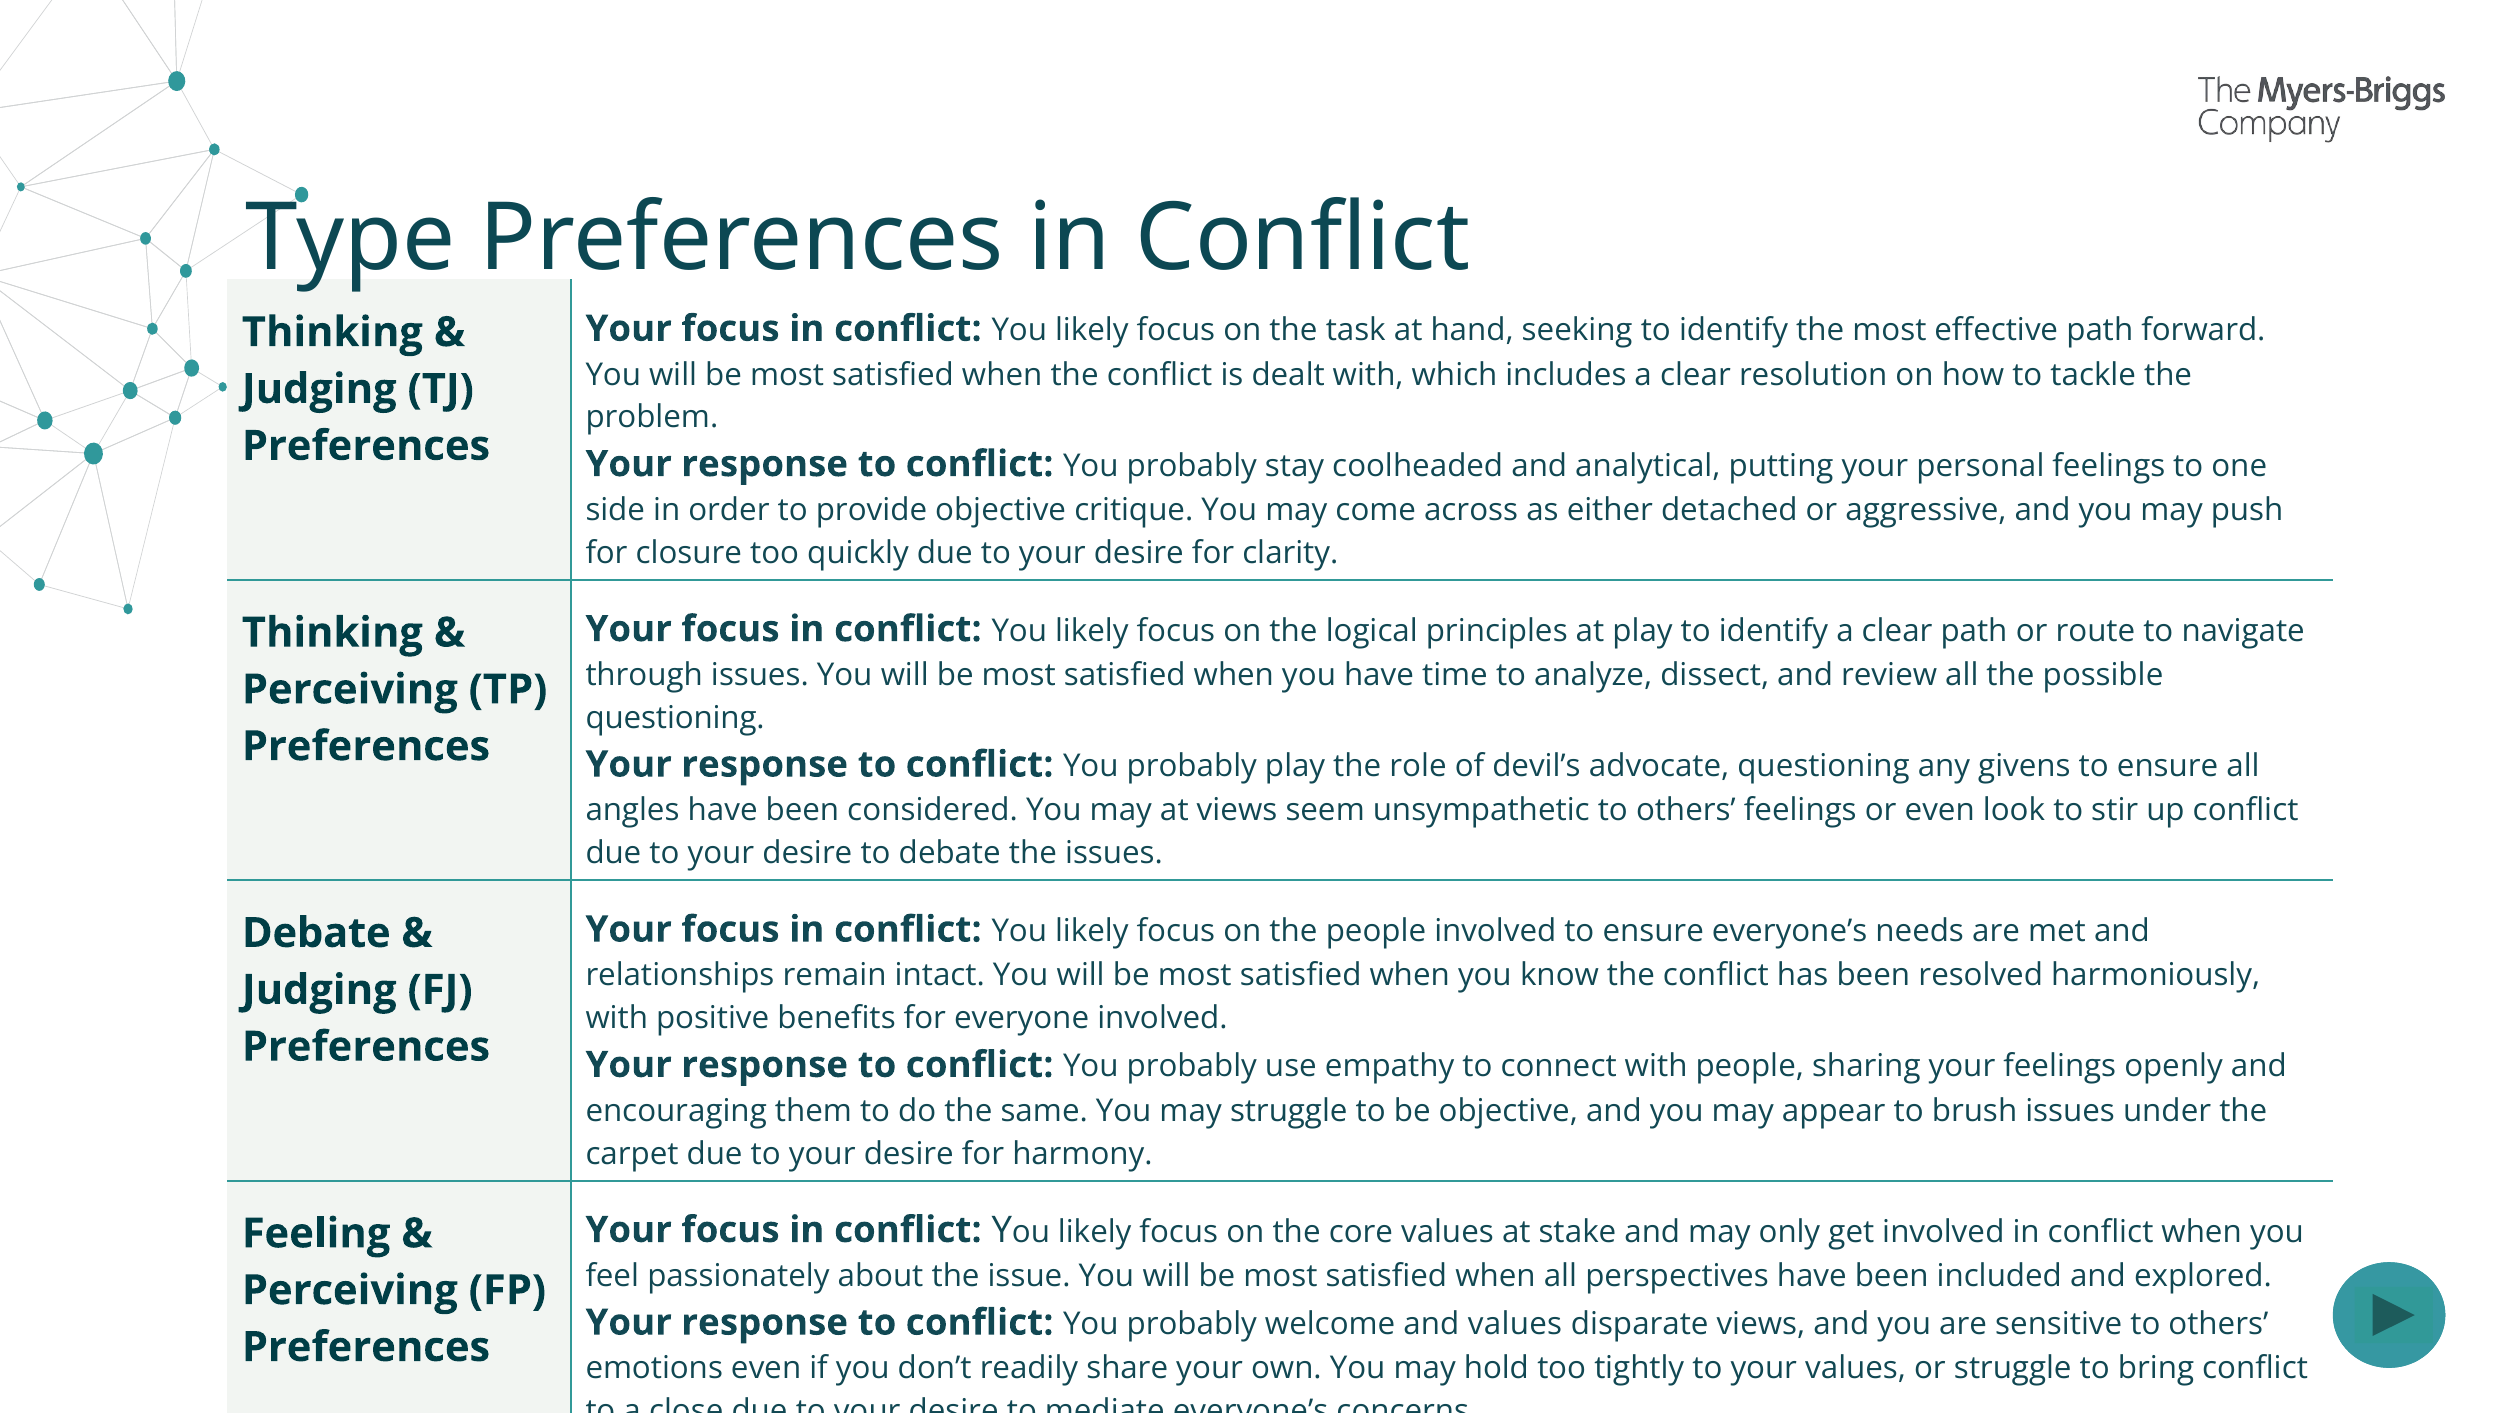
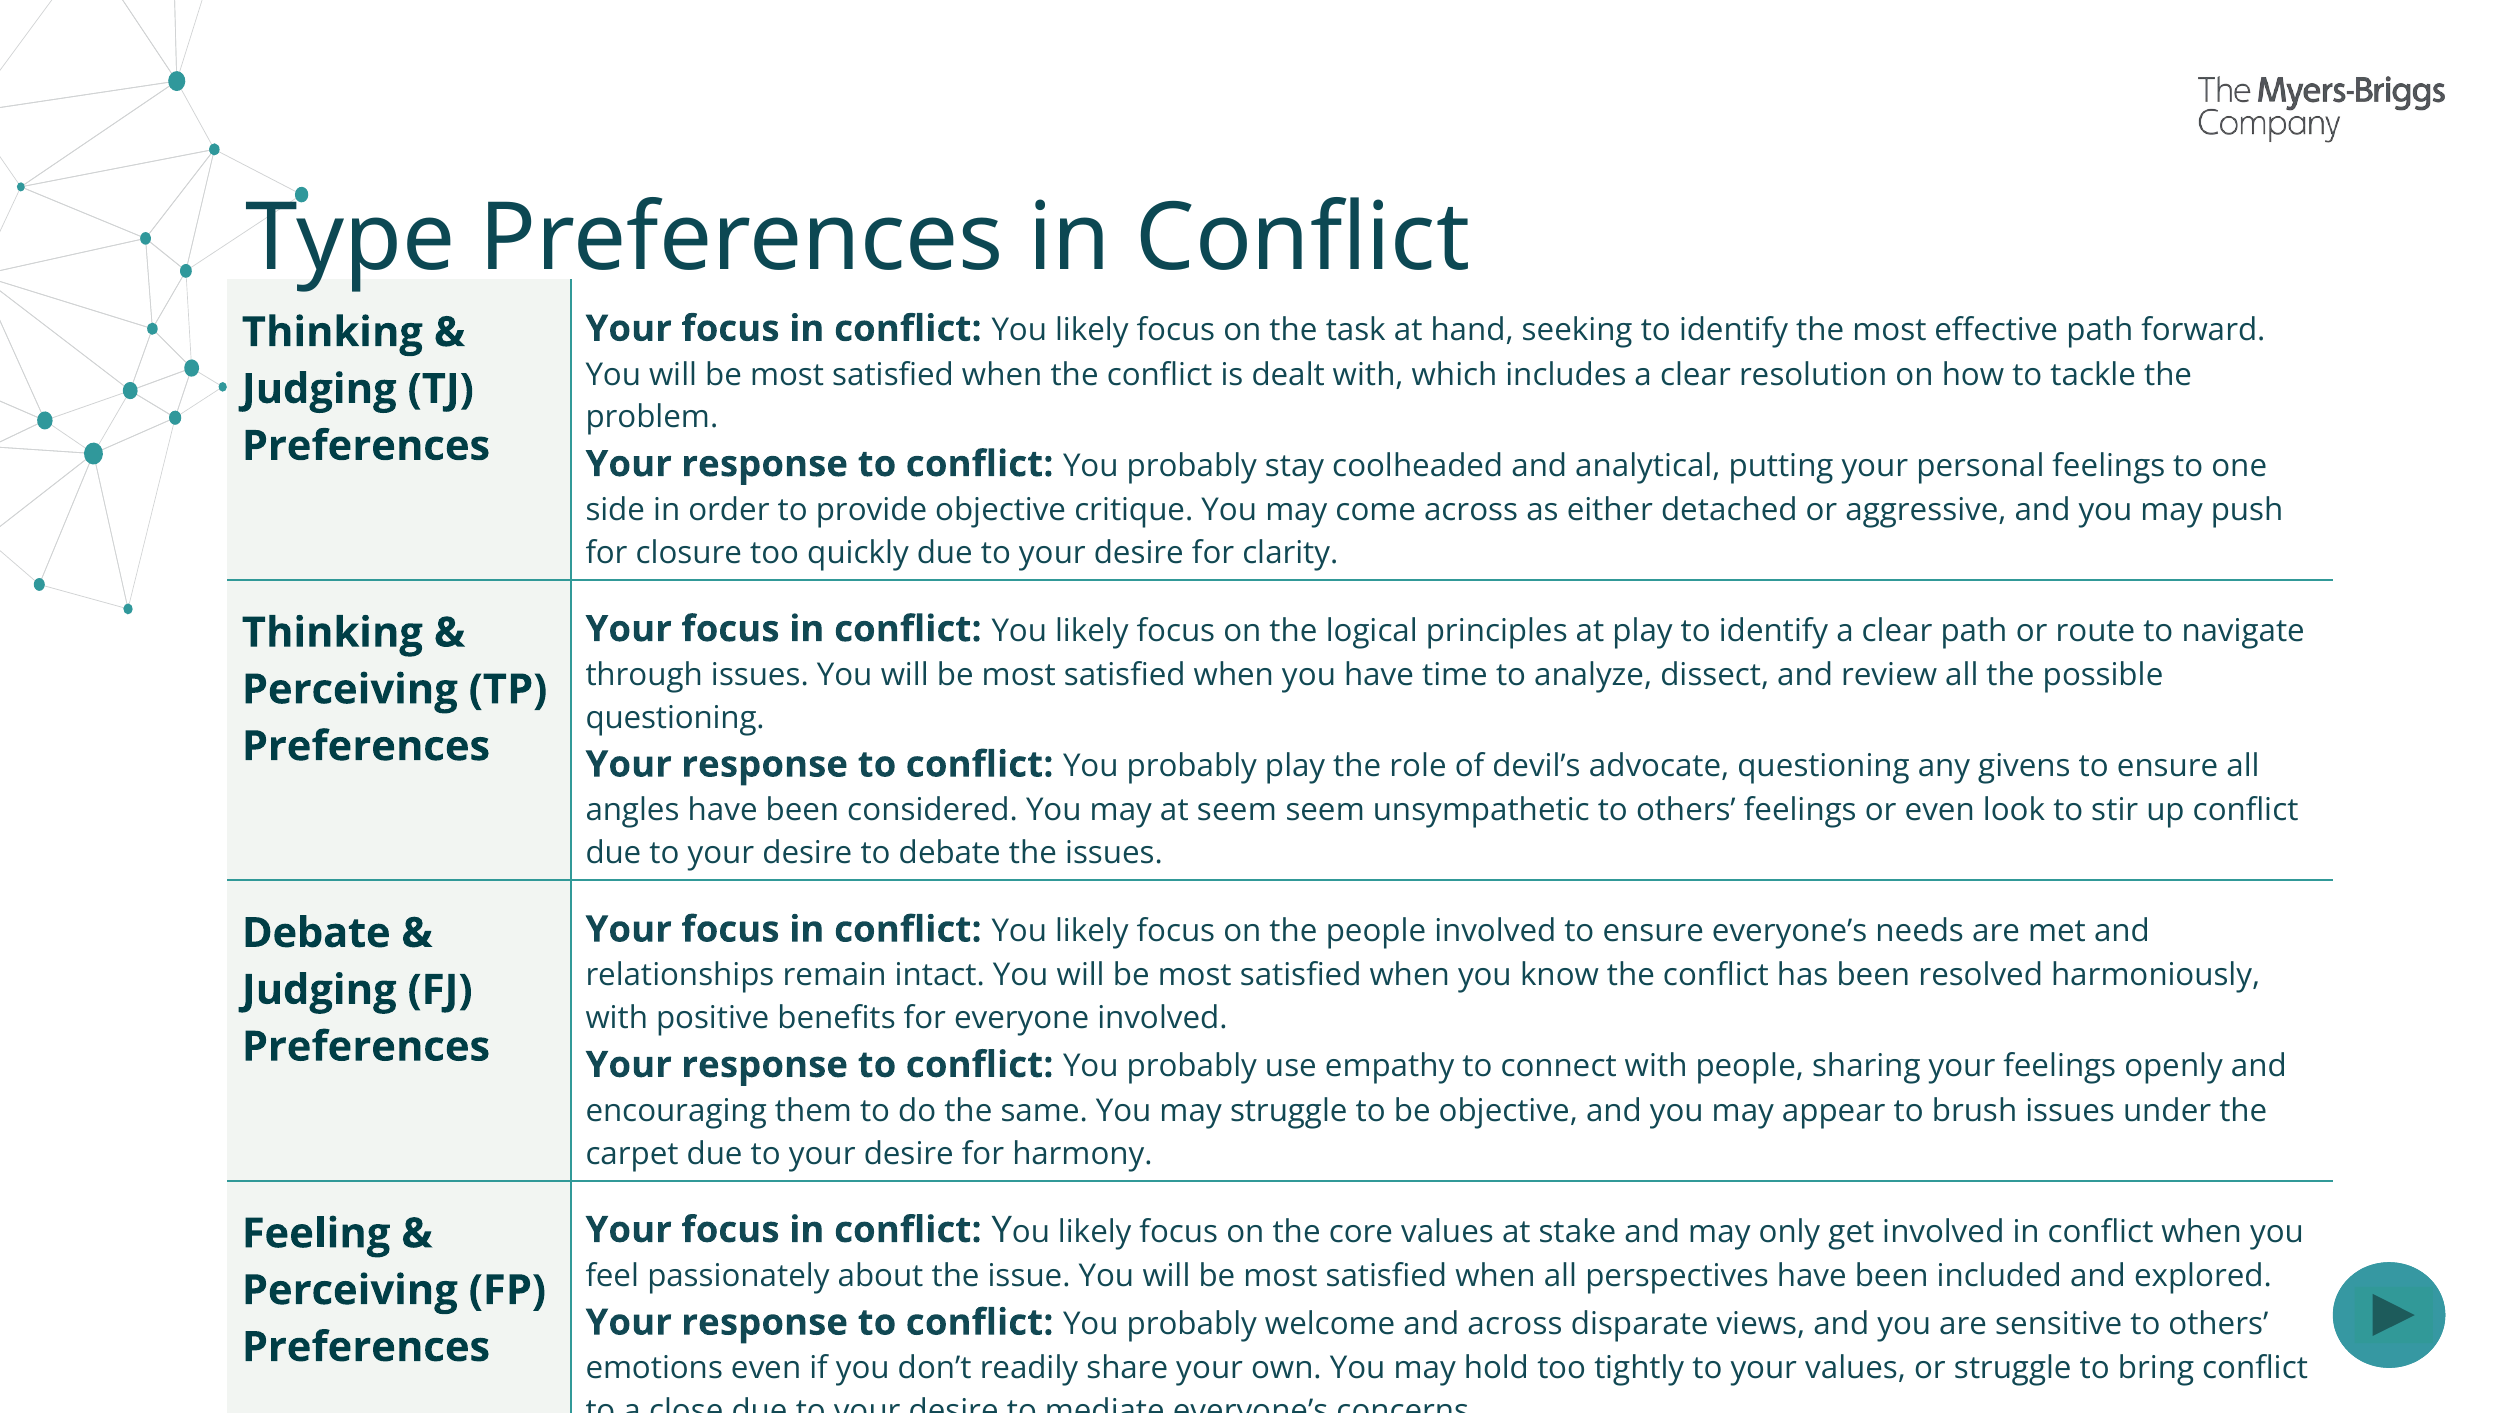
at views: views -> seem
and values: values -> across
